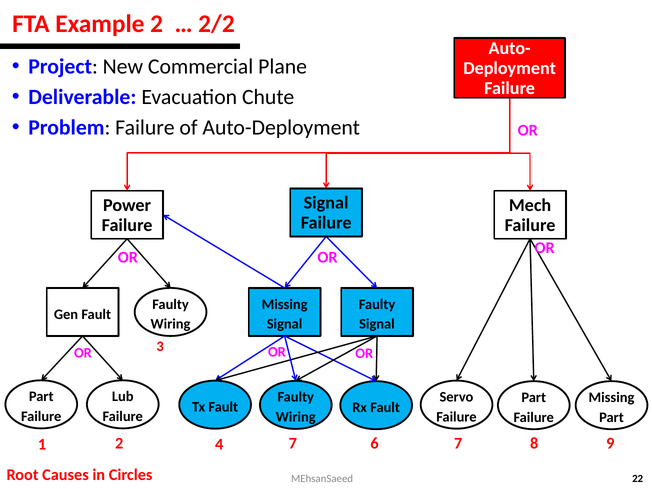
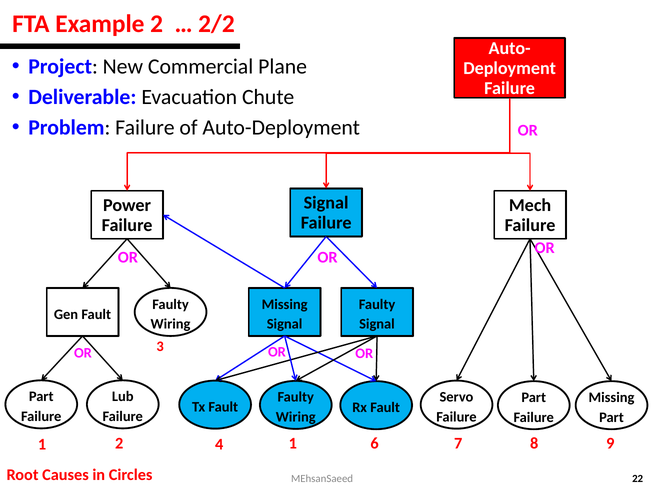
4 7: 7 -> 1
